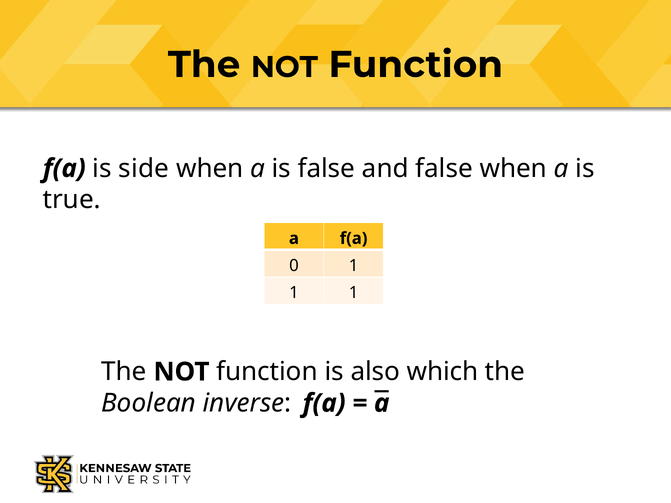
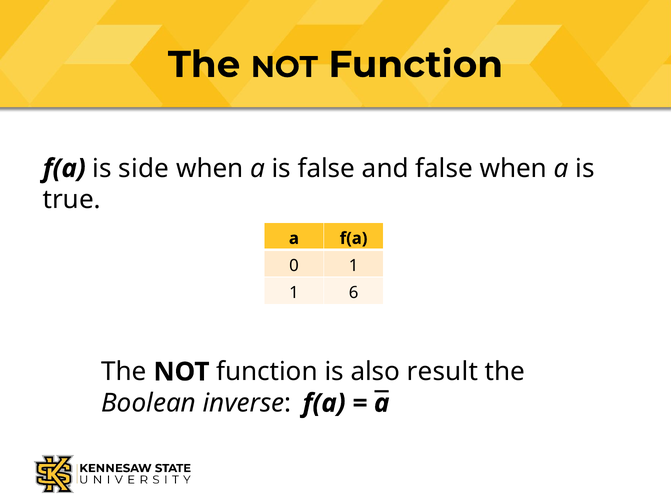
1 at (354, 293): 1 -> 6
which: which -> result
